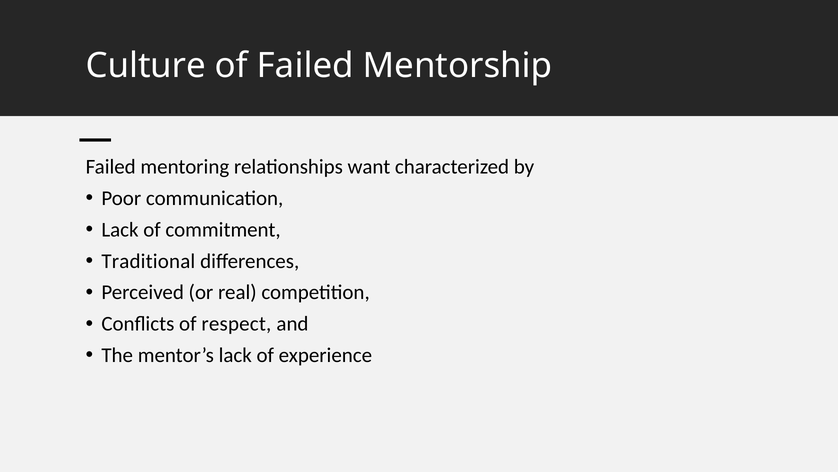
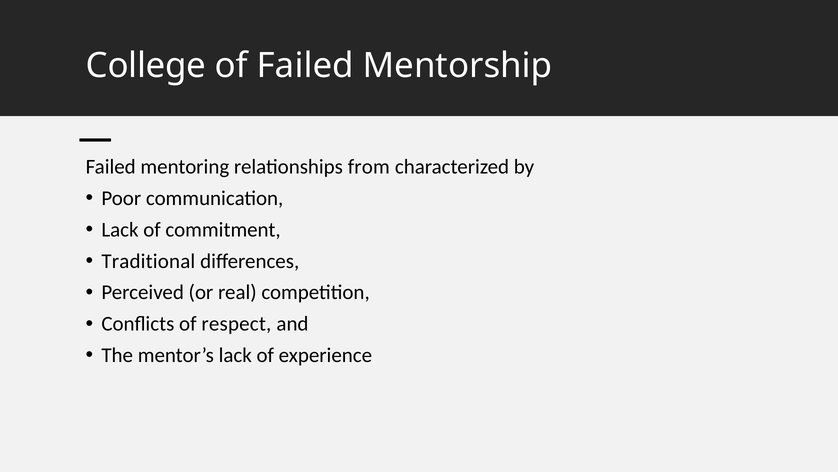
Culture: Culture -> College
want: want -> from
